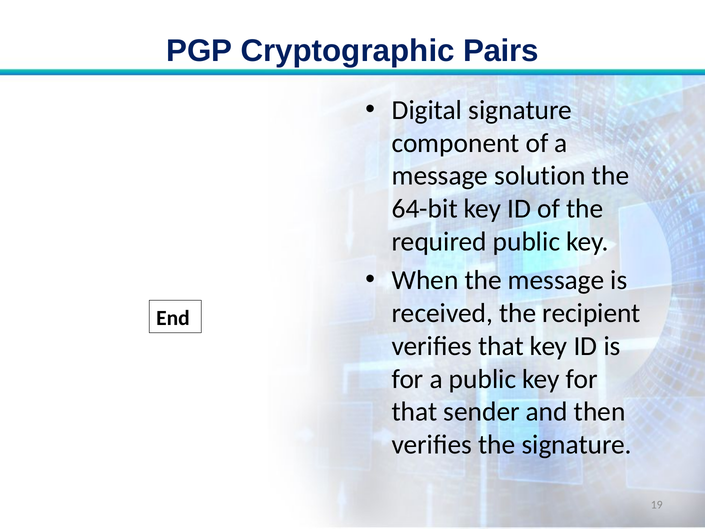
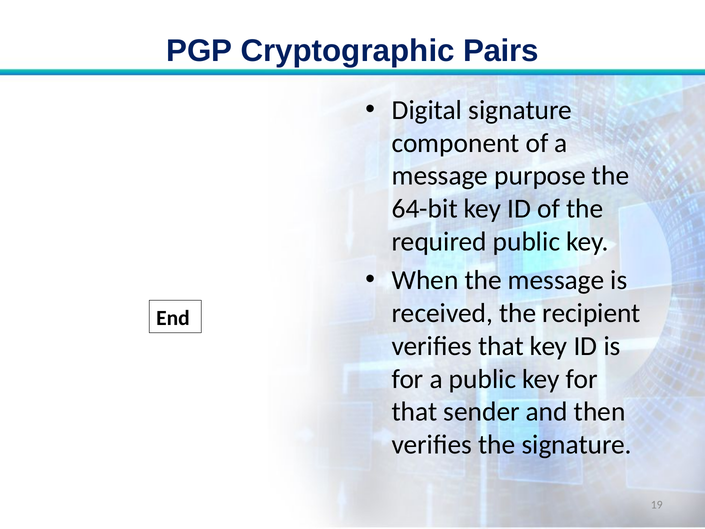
solution: solution -> purpose
